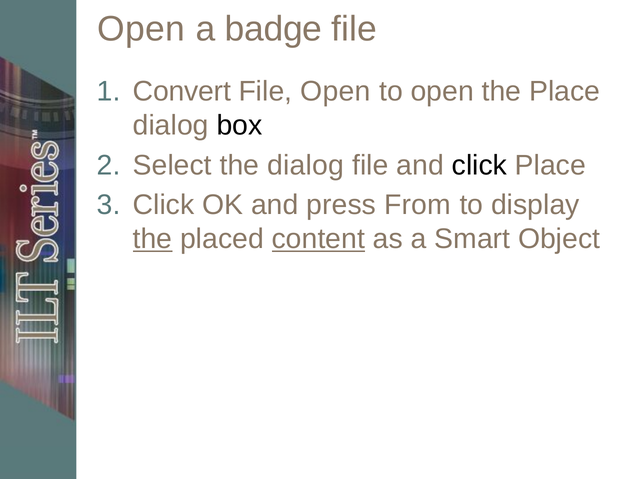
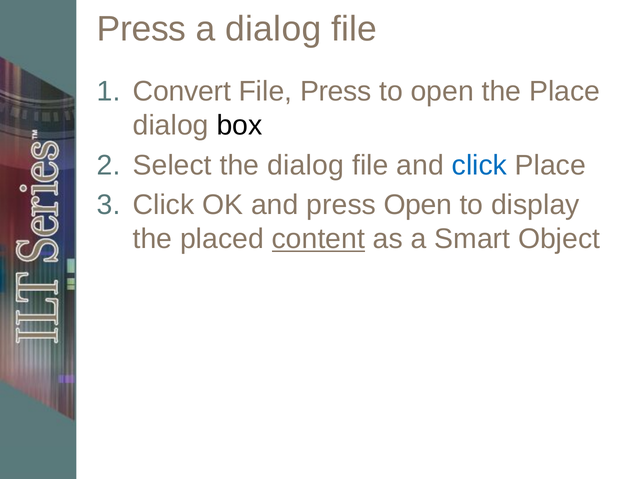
Open at (141, 29): Open -> Press
a badge: badge -> dialog
File Open: Open -> Press
click at (479, 165) colour: black -> blue
press From: From -> Open
the at (153, 239) underline: present -> none
